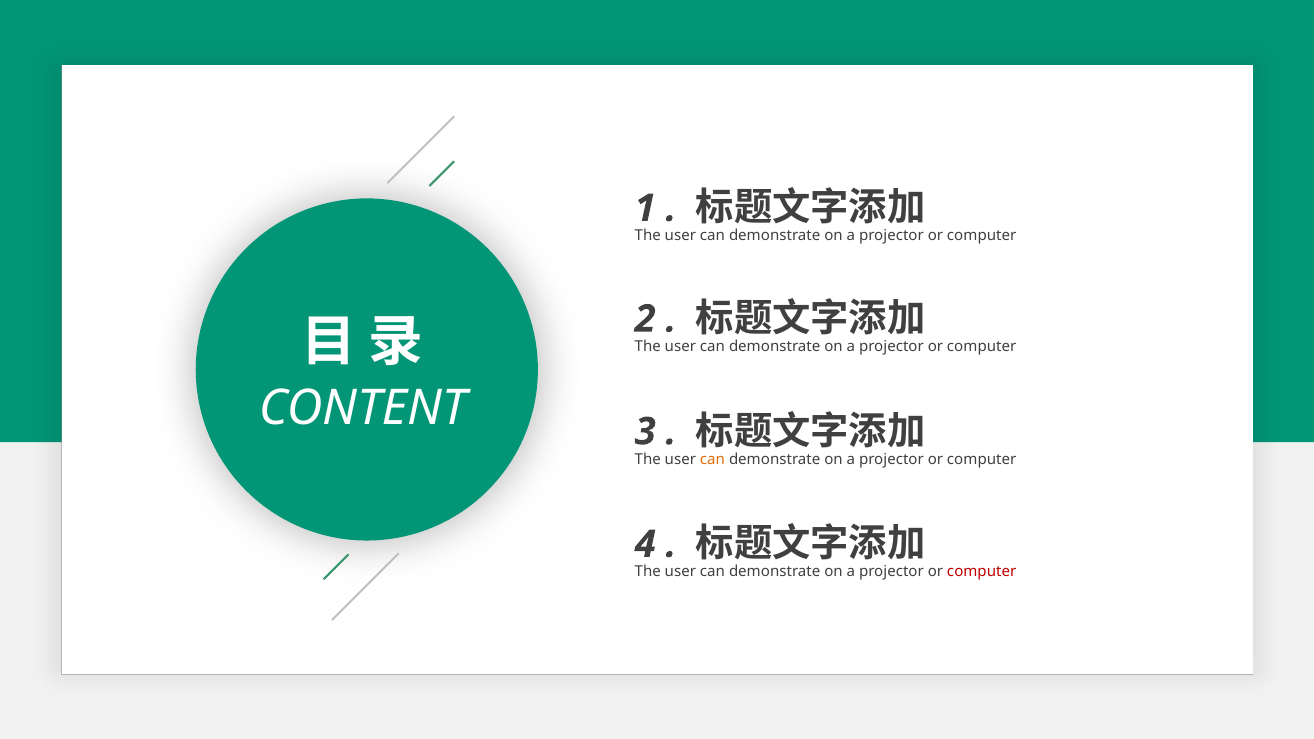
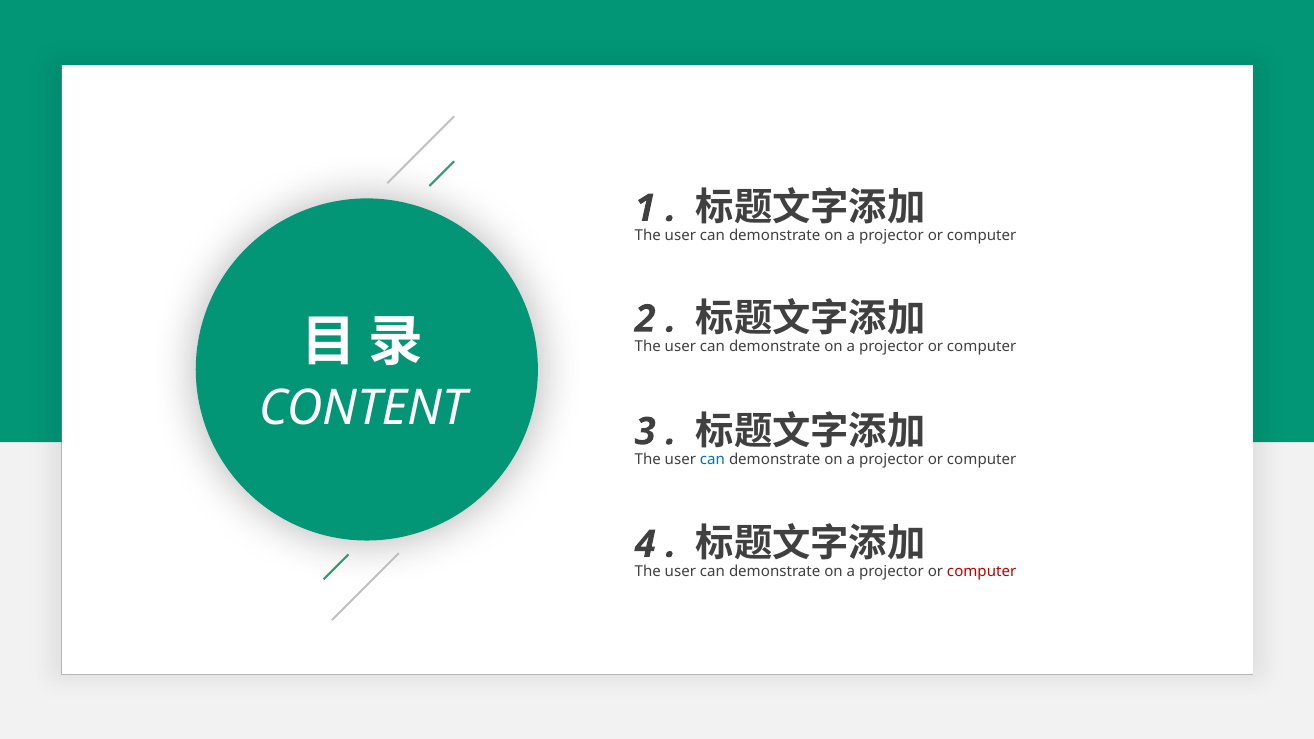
can at (712, 459) colour: orange -> blue
